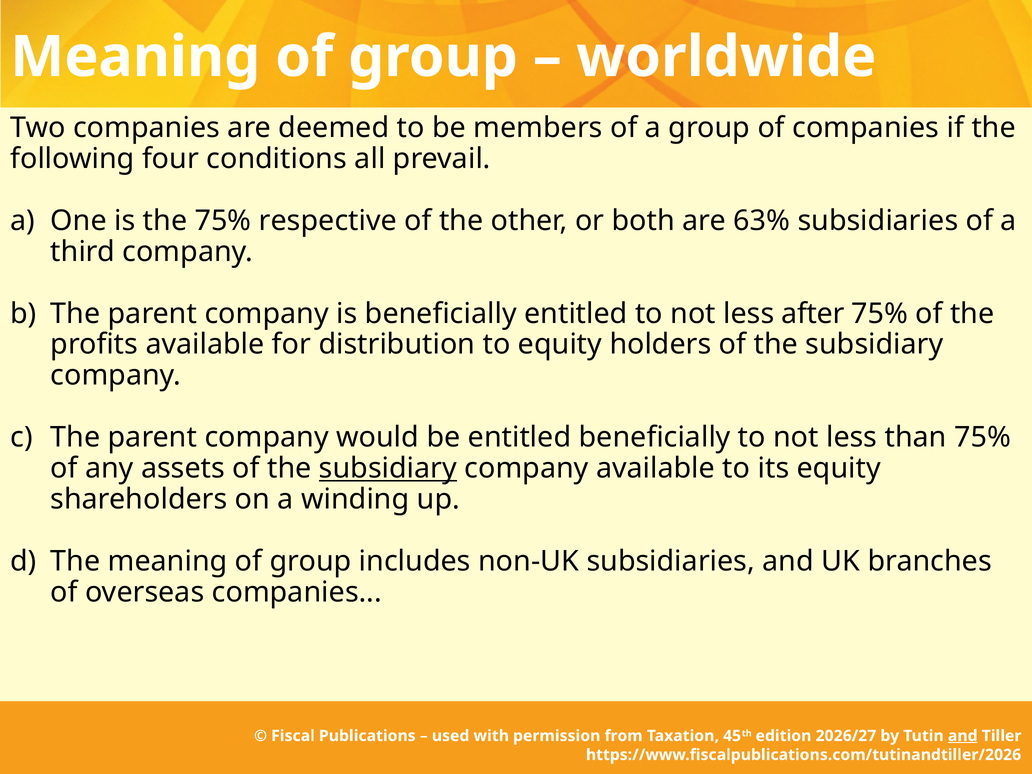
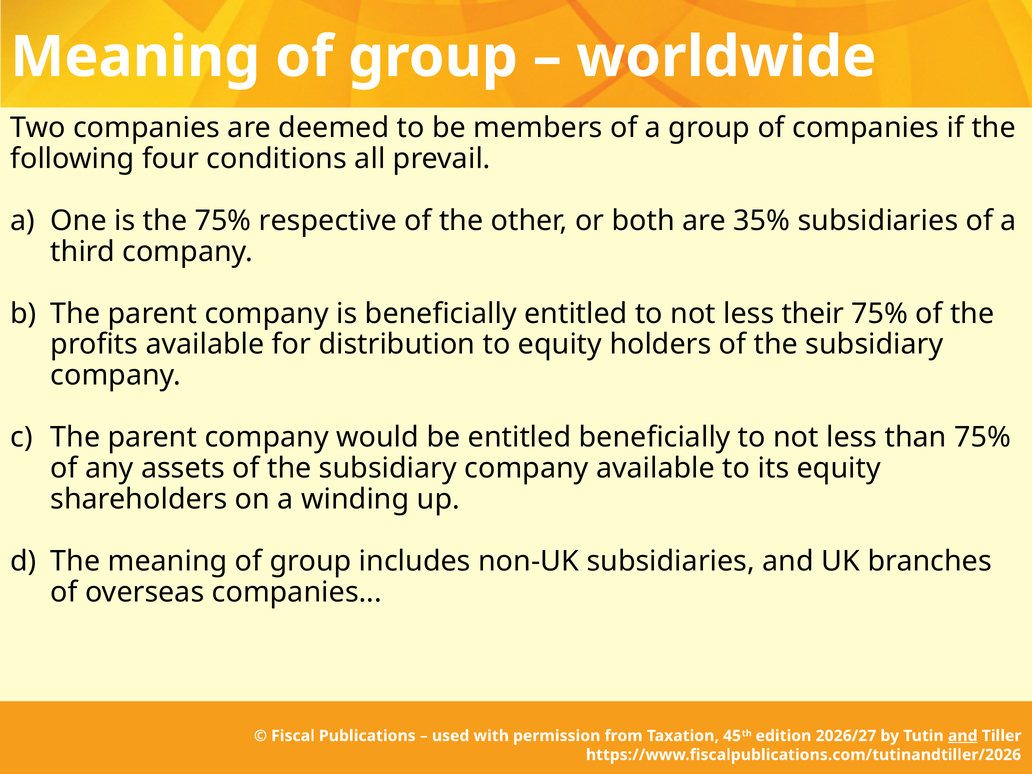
63%: 63% -> 35%
after: after -> their
subsidiary at (388, 468) underline: present -> none
